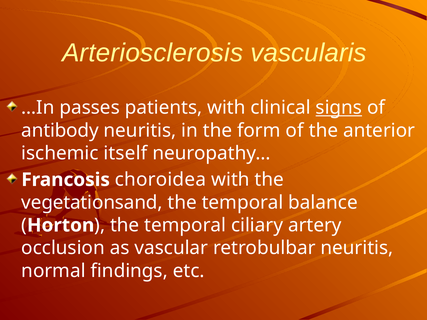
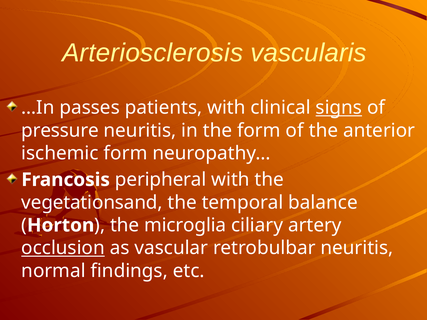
antibody: antibody -> pressure
ischemic itself: itself -> form
choroidea: choroidea -> peripheral
temporal at (185, 225): temporal -> microglia
occlusion underline: none -> present
